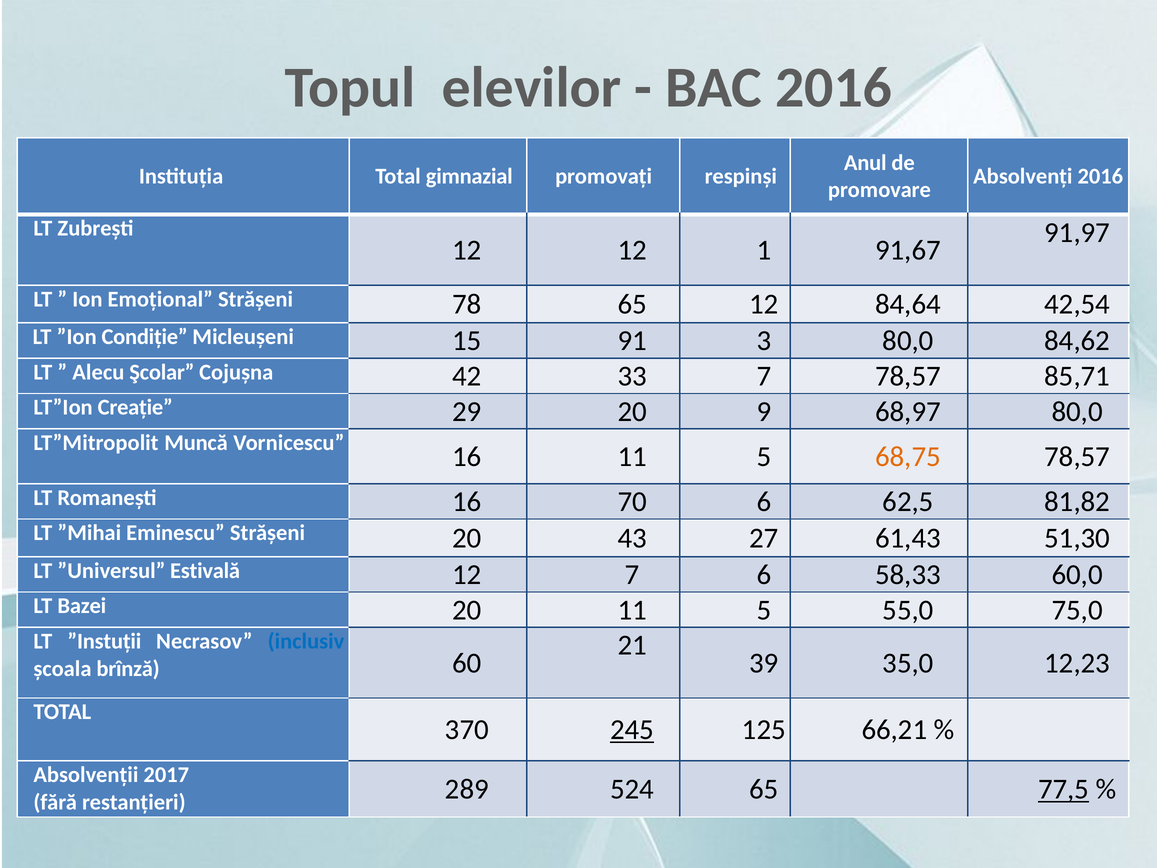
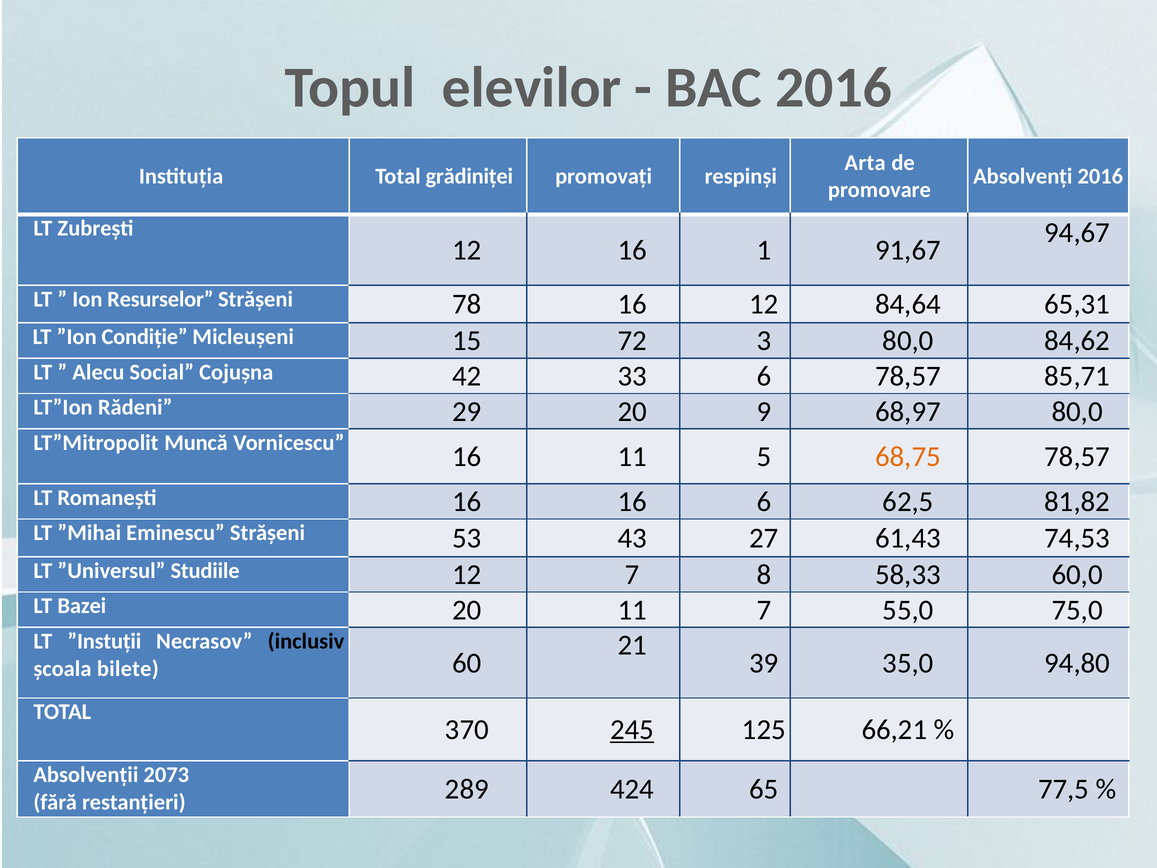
Anul: Anul -> Arta
gimnazial: gimnazial -> grădiniței
91,97: 91,97 -> 94,67
12 12: 12 -> 16
Emoțional: Emoțional -> Resurselor
78 65: 65 -> 16
42,54: 42,54 -> 65,31
91: 91 -> 72
Şcolar: Şcolar -> Social
33 7: 7 -> 6
Creație: Creație -> Rădeni
16 70: 70 -> 16
Strășeni 20: 20 -> 53
51,30: 51,30 -> 74,53
Estivală: Estivală -> Studiile
7 6: 6 -> 8
20 11 5: 5 -> 7
inclusiv colour: blue -> black
12,23: 12,23 -> 94,80
brînză: brînză -> bilete
2017: 2017 -> 2073
524: 524 -> 424
77,5 underline: present -> none
